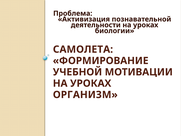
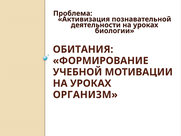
САМОЛЕТА: САМОЛЕТА -> ОБИТАНИЯ
